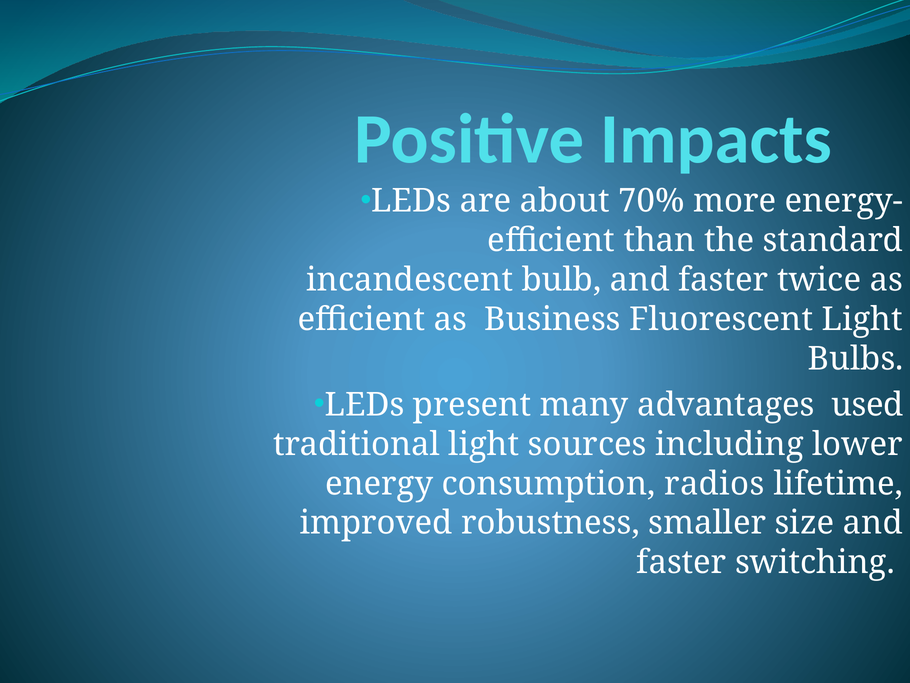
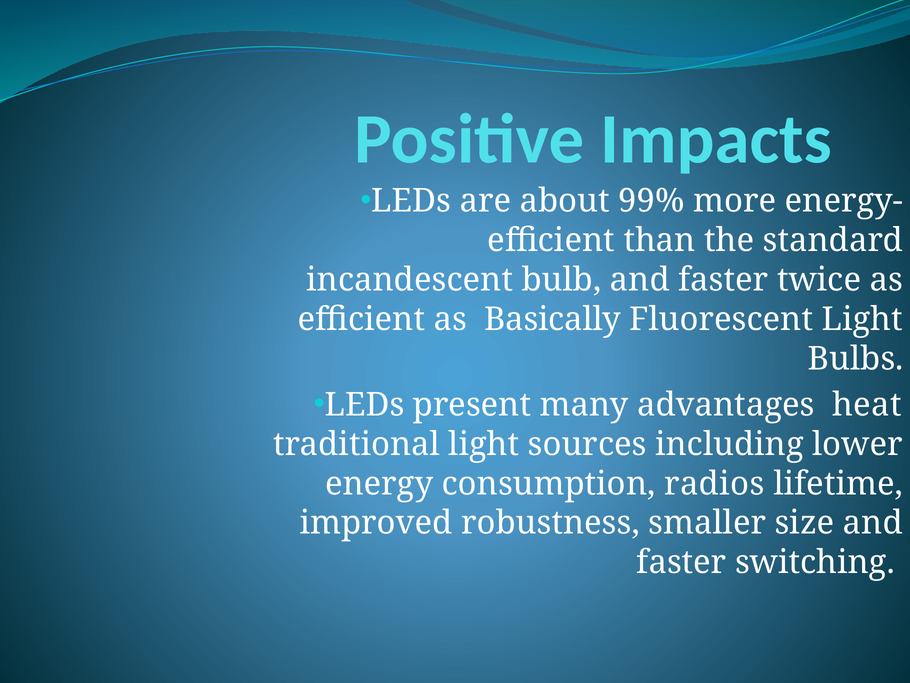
70%: 70% -> 99%
Business: Business -> Basically
used: used -> heat
